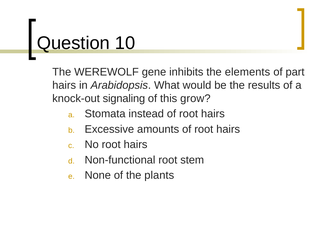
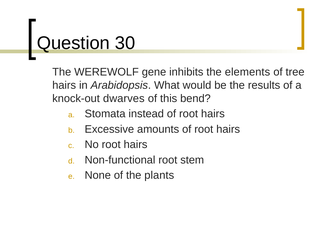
10: 10 -> 30
part: part -> tree
signaling: signaling -> dwarves
grow: grow -> bend
